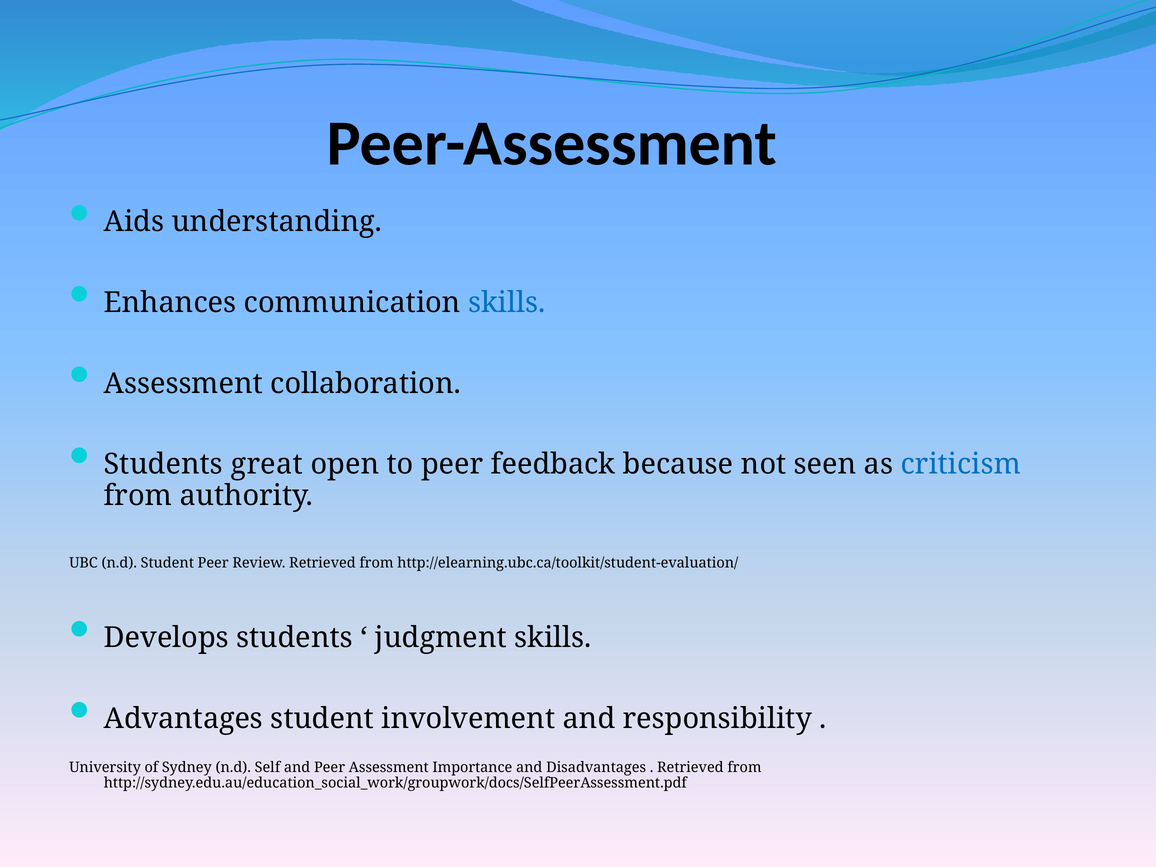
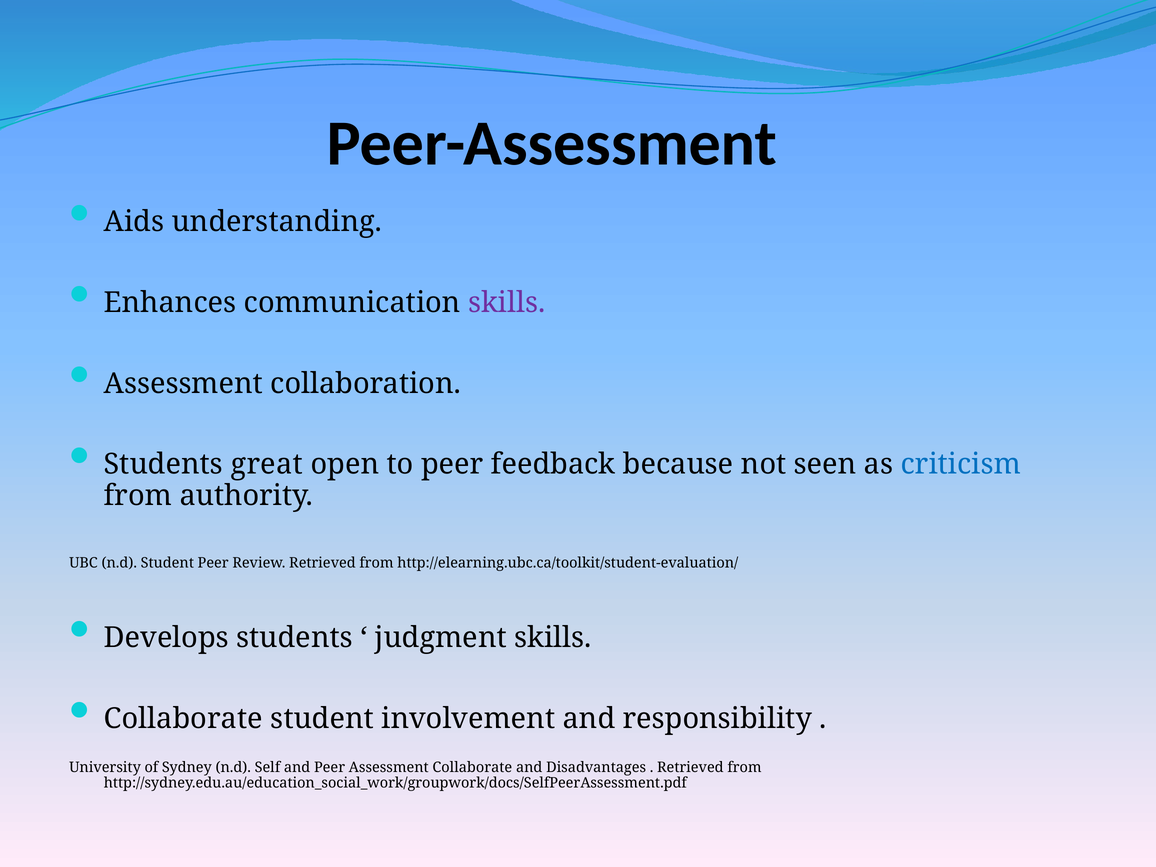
skills at (507, 303) colour: blue -> purple
Advantages at (183, 719): Advantages -> Collaborate
Assessment Importance: Importance -> Collaborate
